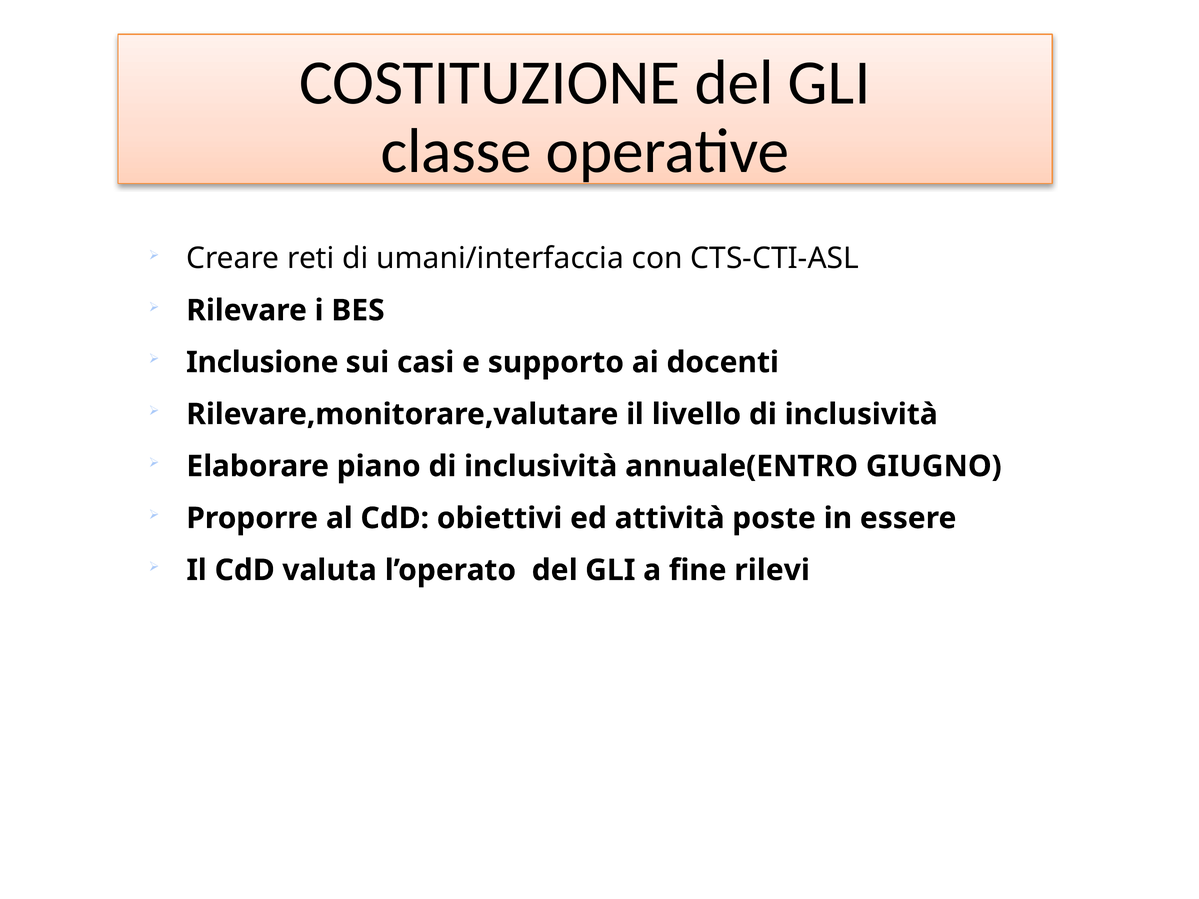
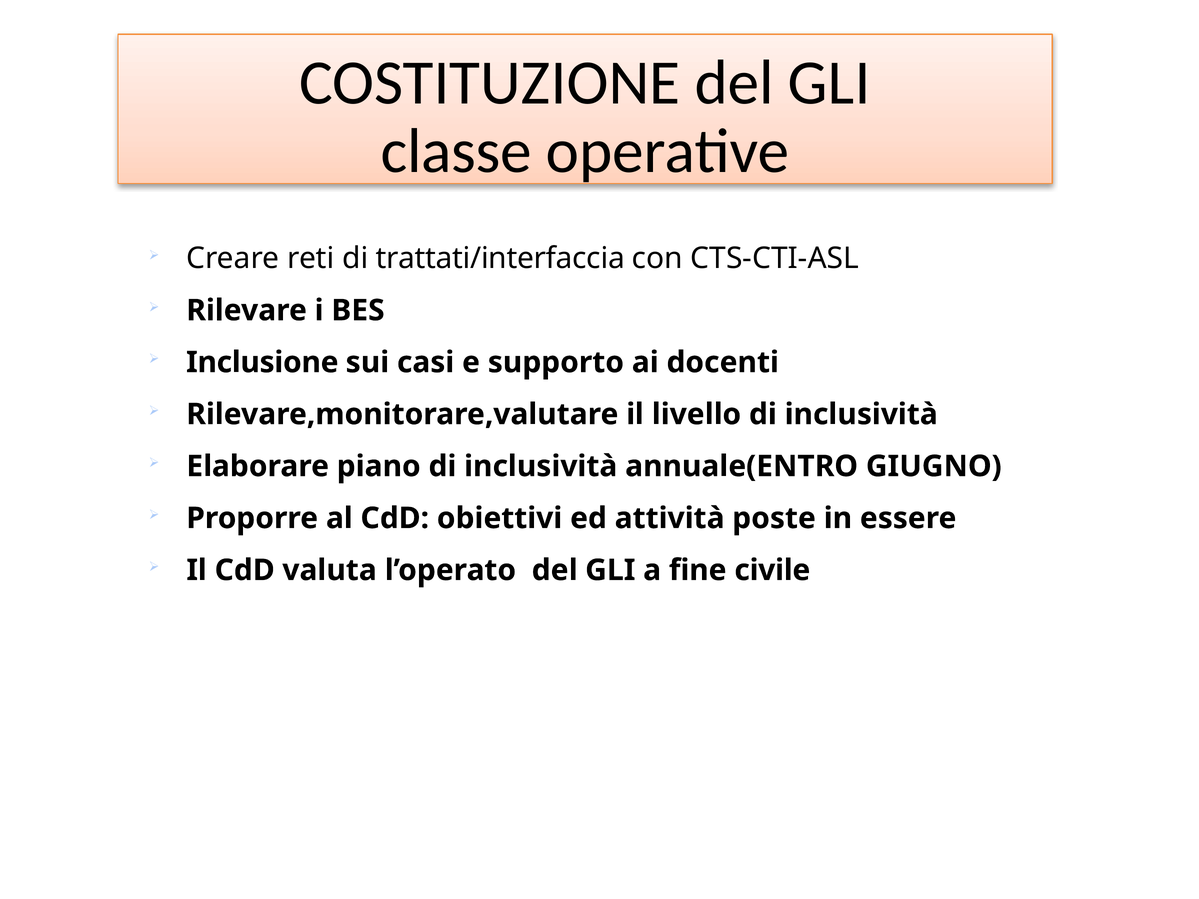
umani/interfaccia: umani/interfaccia -> trattati/interfaccia
rilevi: rilevi -> civile
